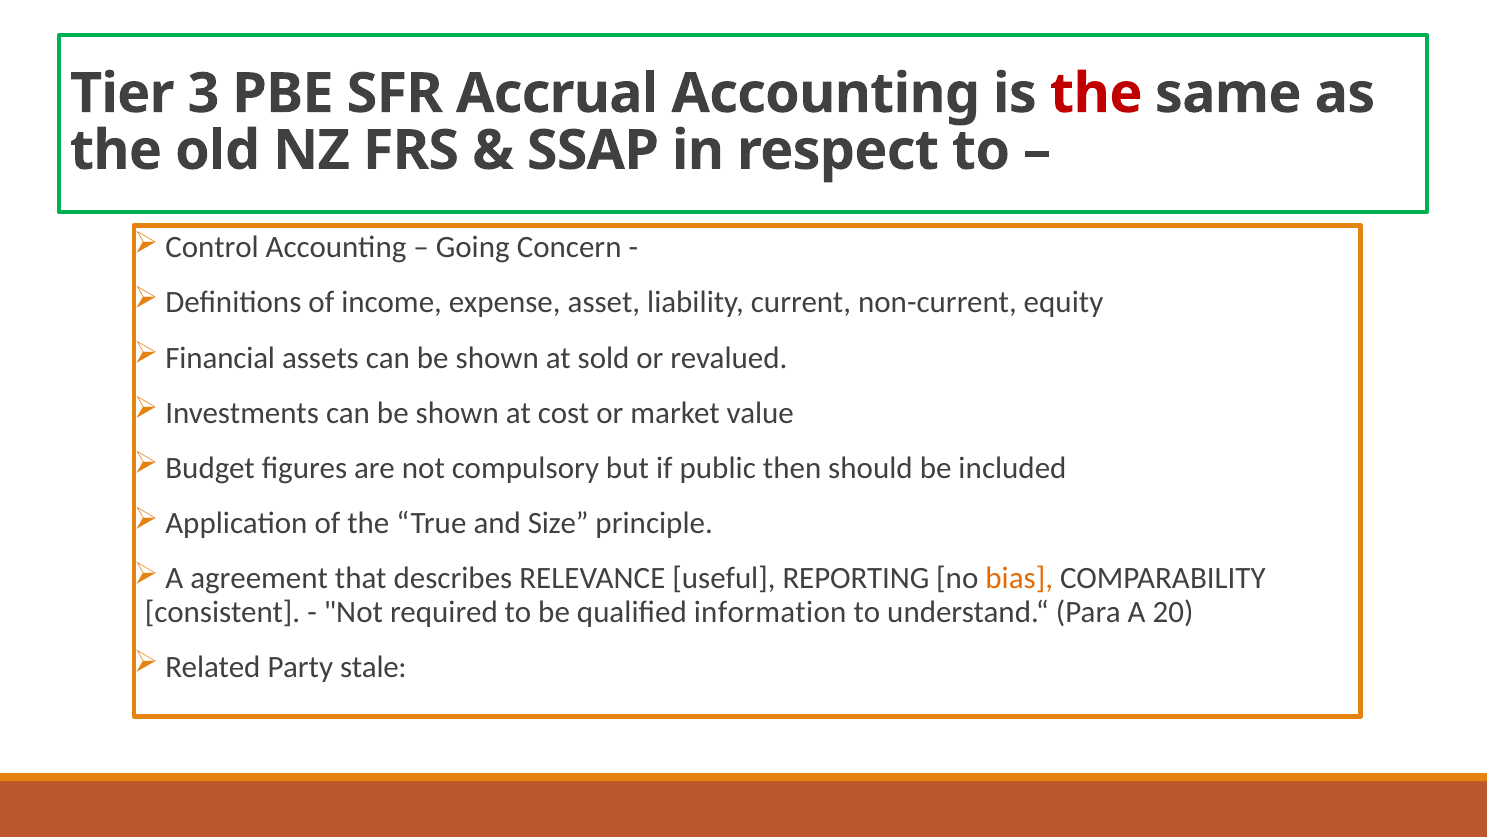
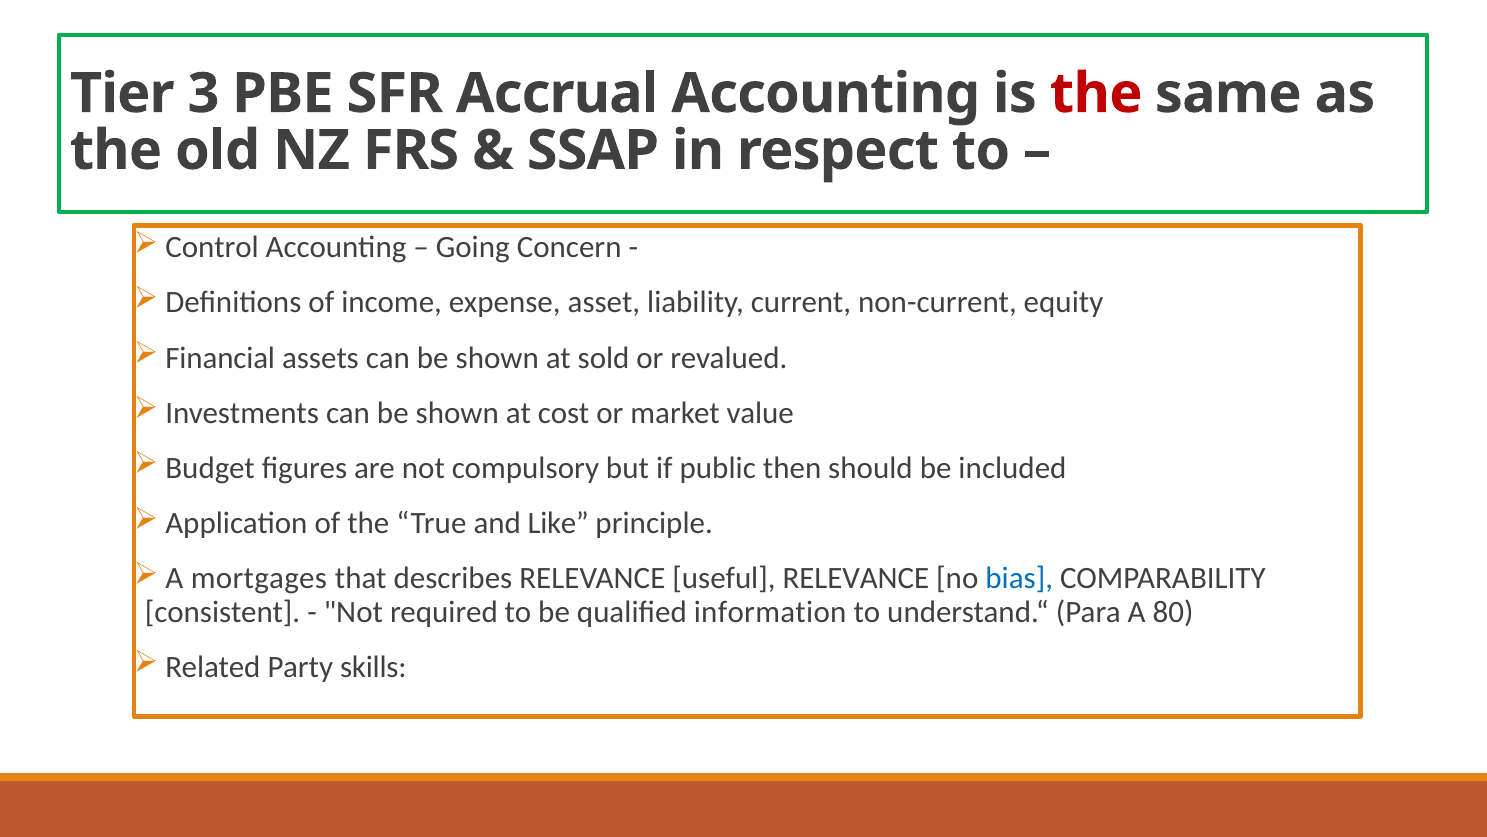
Size: Size -> Like
agreement: agreement -> mortgages
useful REPORTING: REPORTING -> RELEVANCE
bias colour: orange -> blue
20: 20 -> 80
stale: stale -> skills
